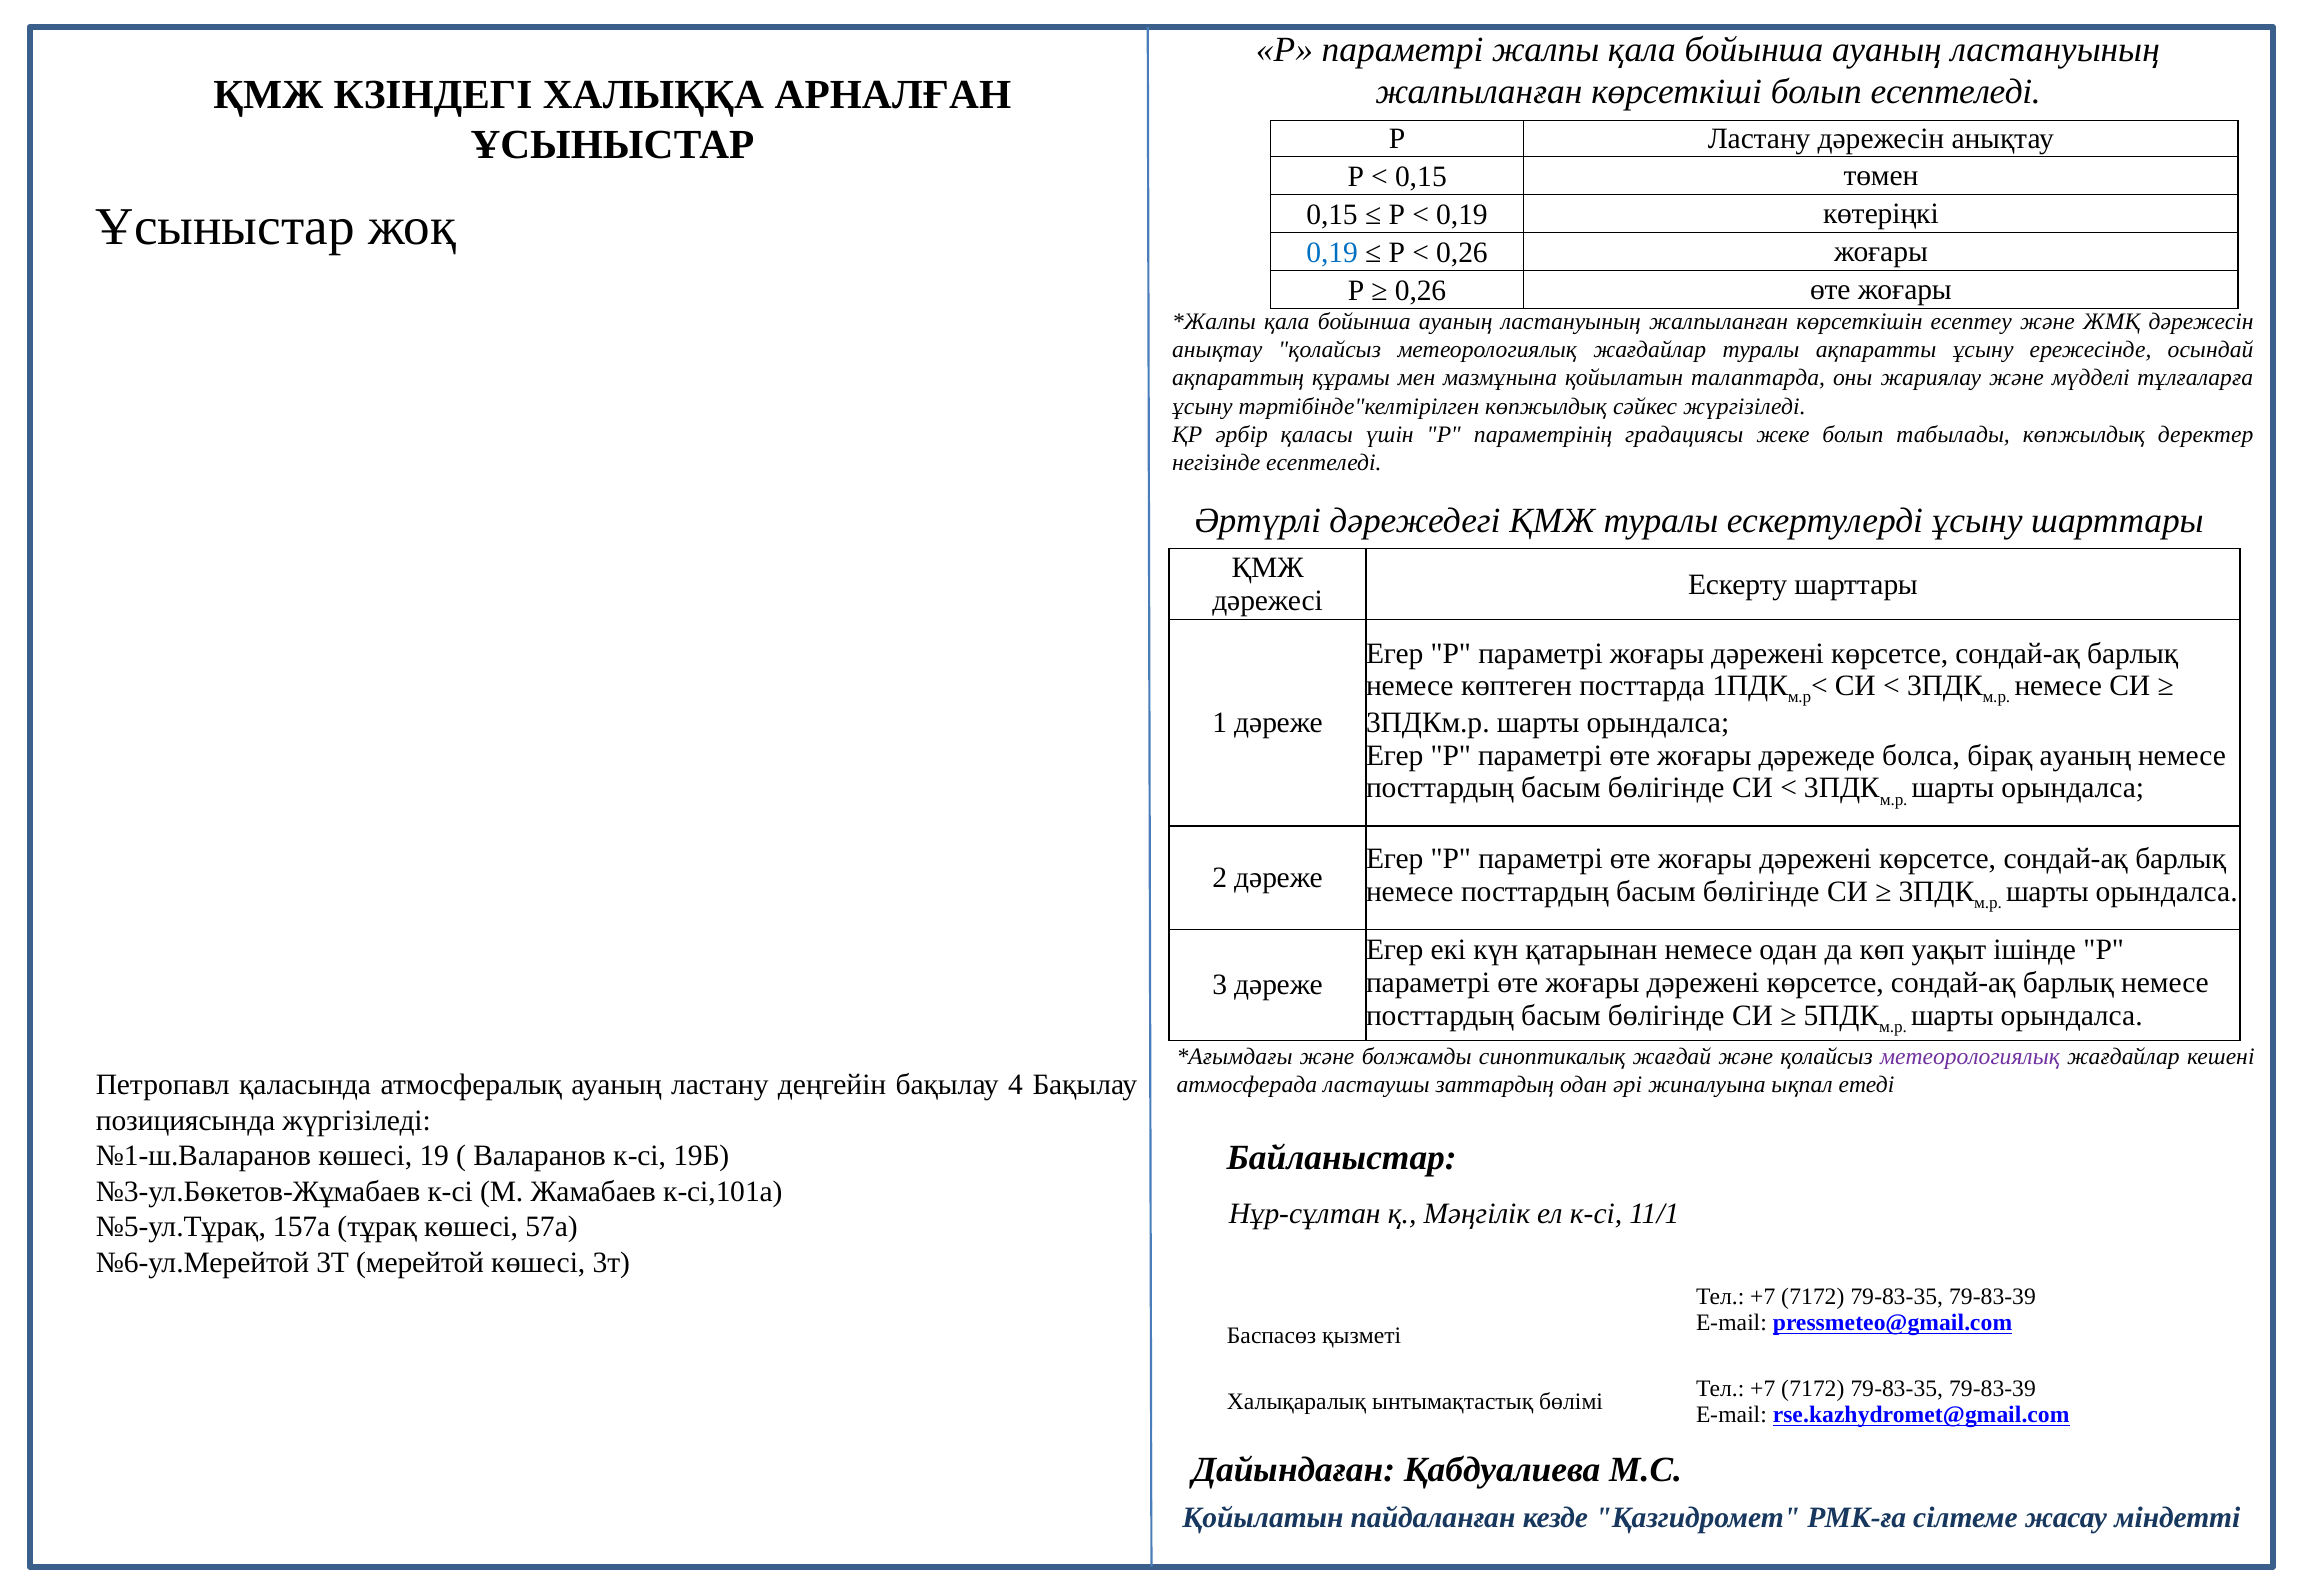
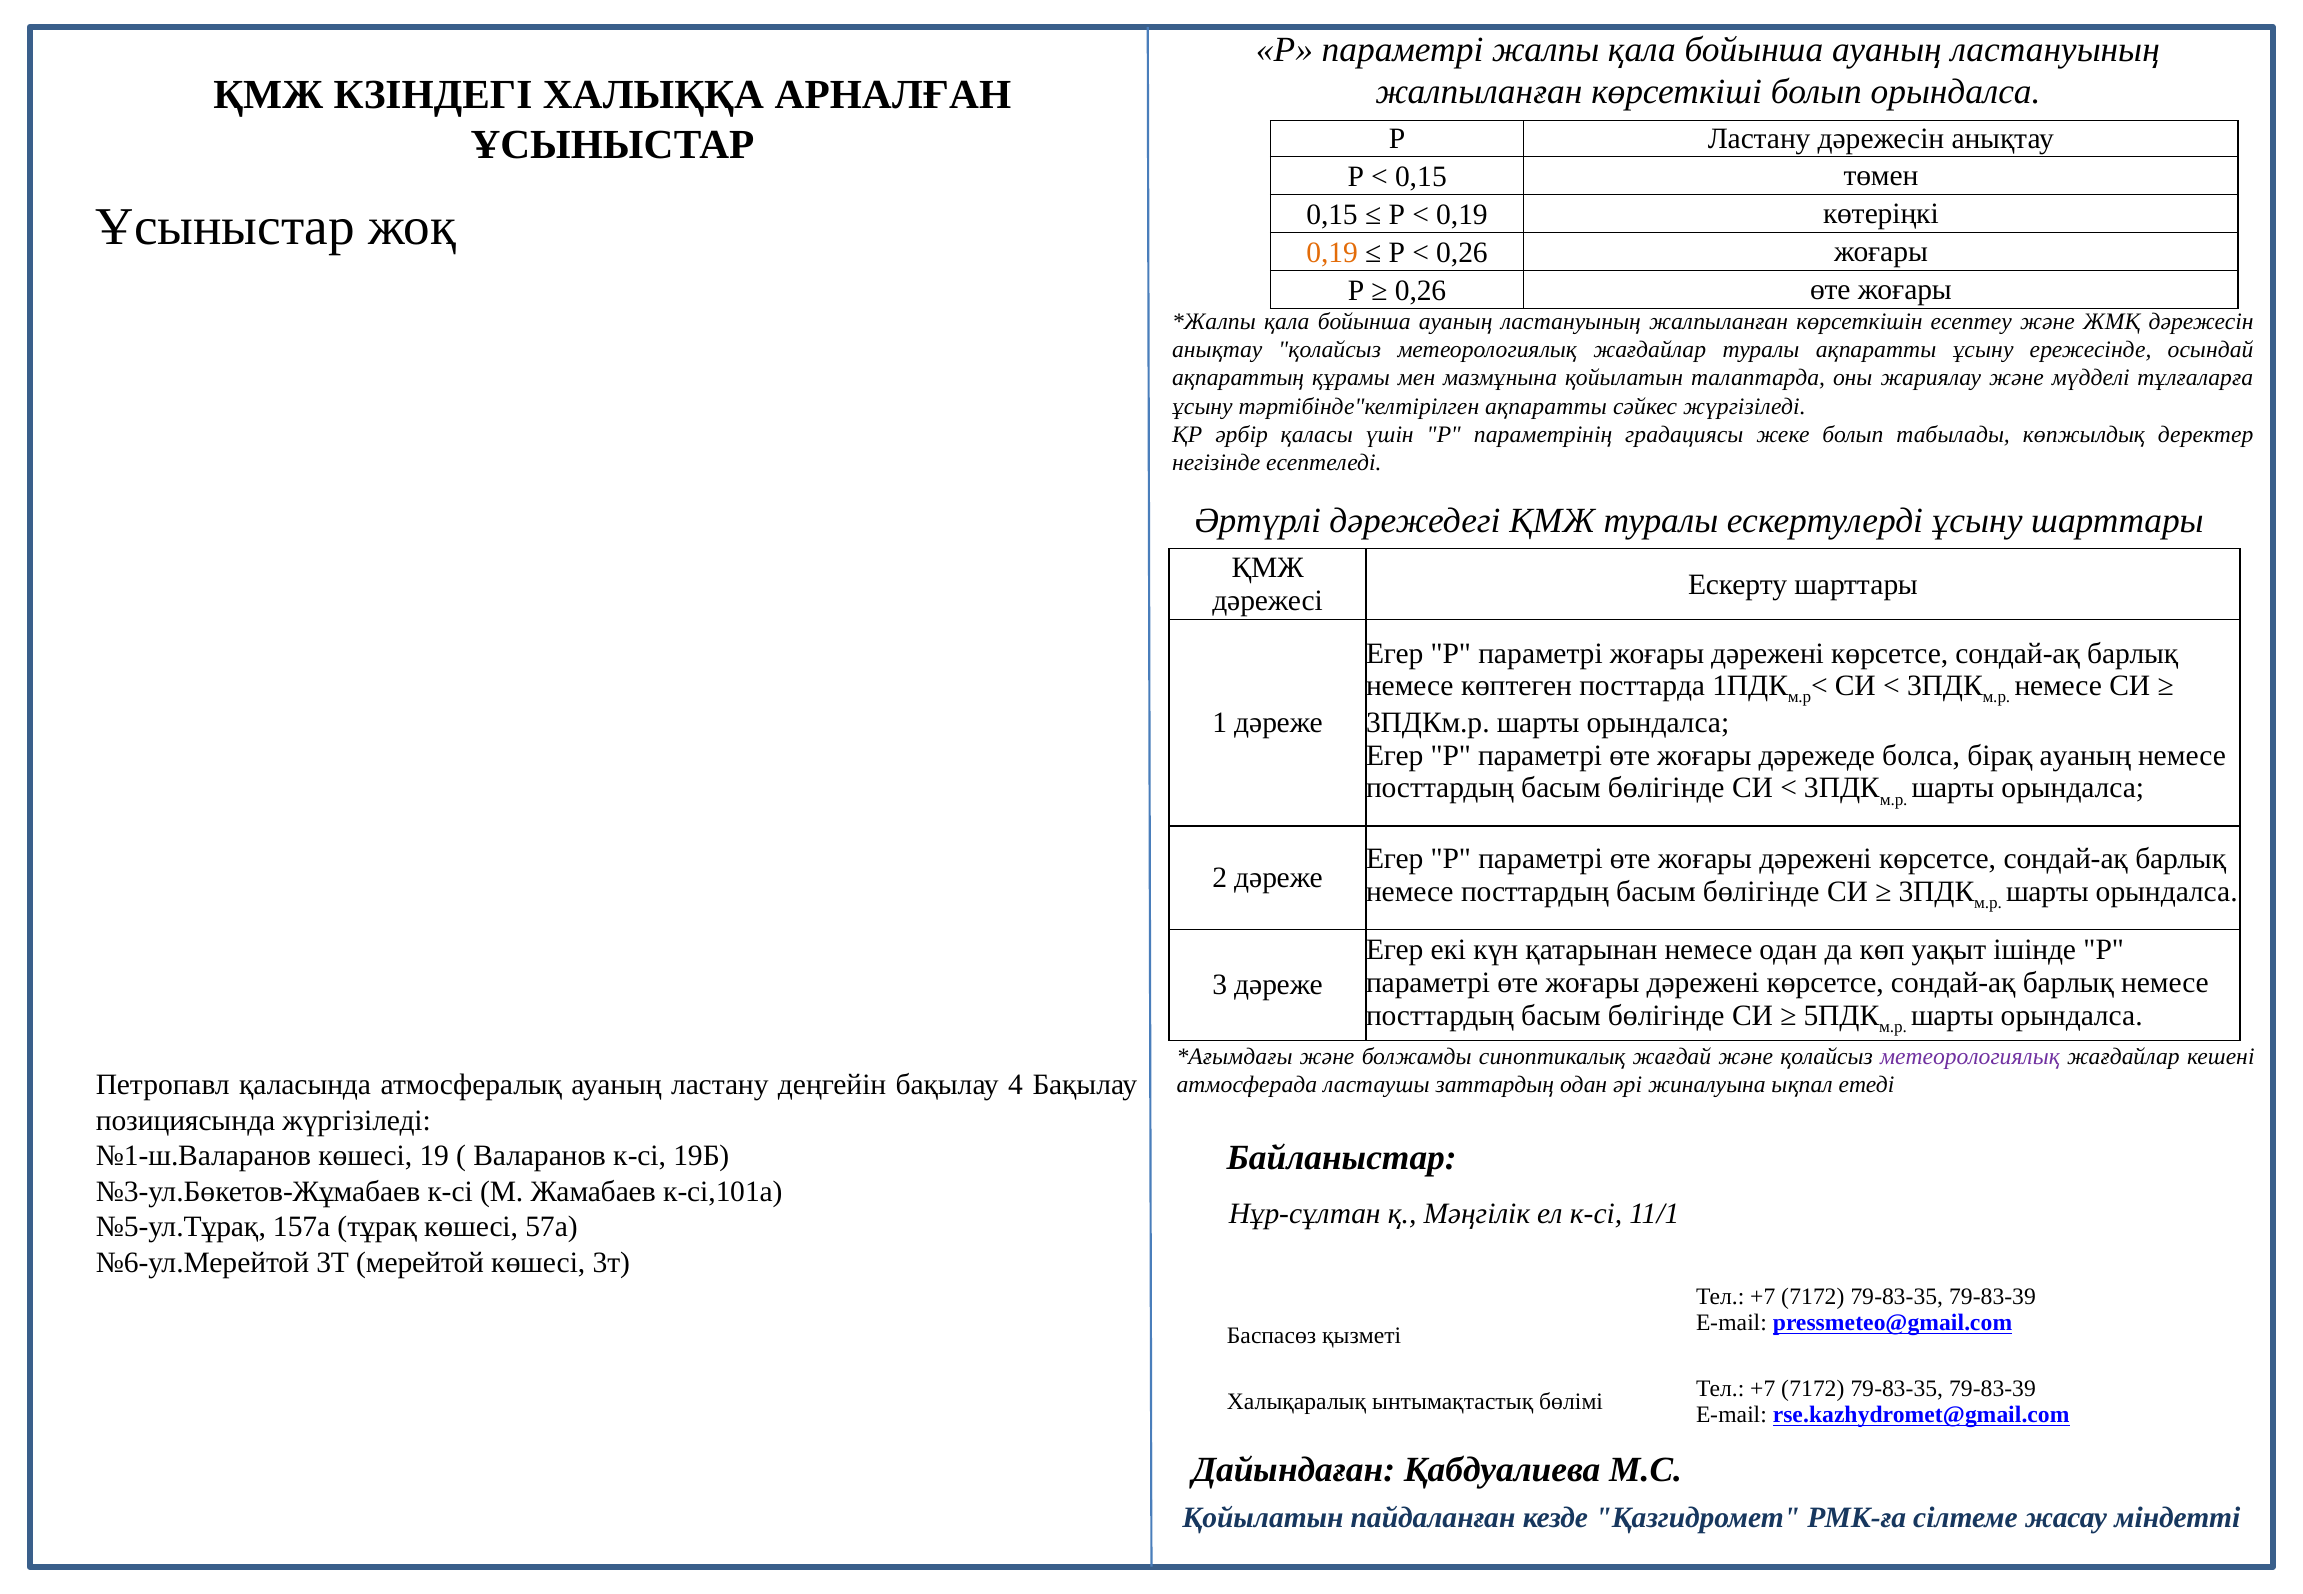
болып есептеледі: есептеледі -> орындалса
0,19 at (1332, 253) colour: blue -> orange
тәртібінде"келтірілген көпжылдық: көпжылдық -> ақпаратты
